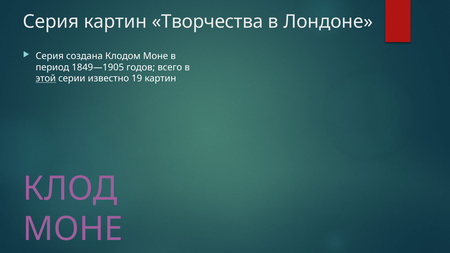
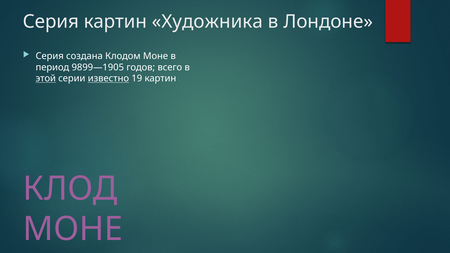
Творчества: Творчества -> Художника
1849—1905: 1849—1905 -> 9899—1905
известно underline: none -> present
